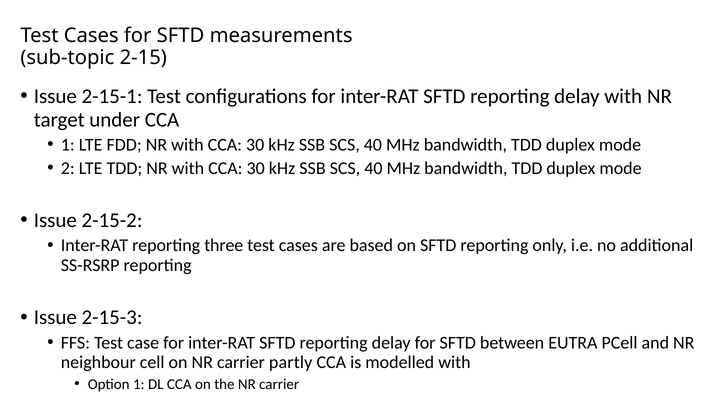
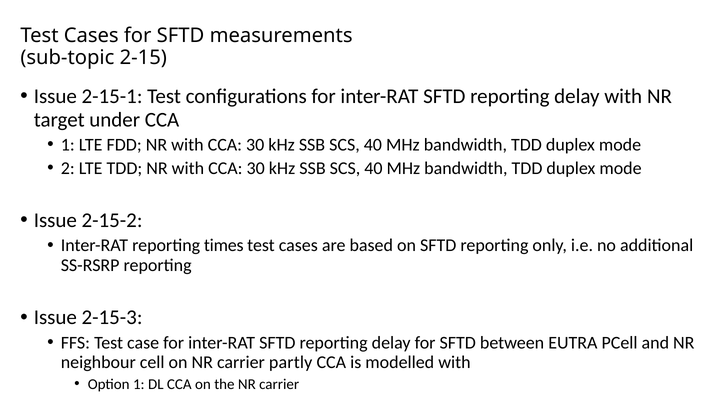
three: three -> times
